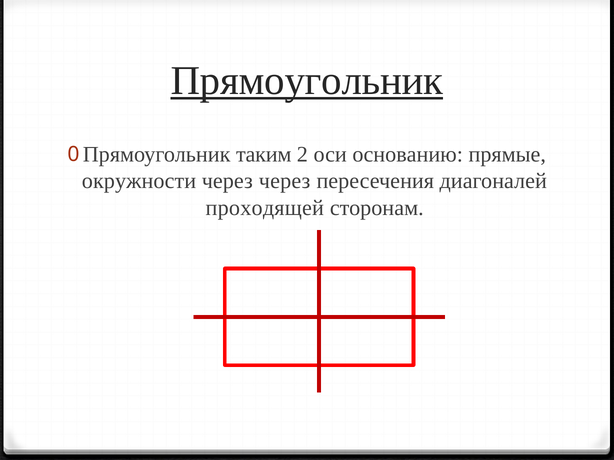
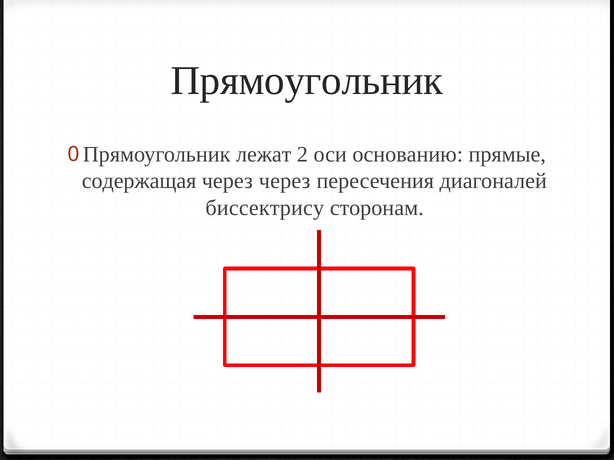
Прямоугольник at (307, 81) underline: present -> none
таким: таким -> лежат
окружности: окружности -> содержащая
проходящей: проходящей -> биссектрису
